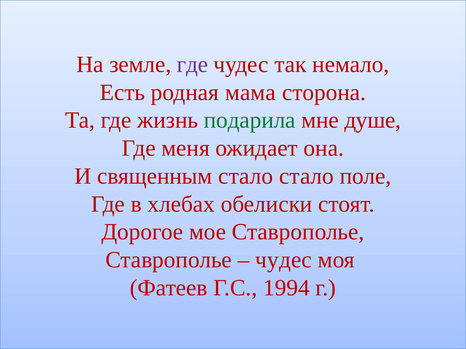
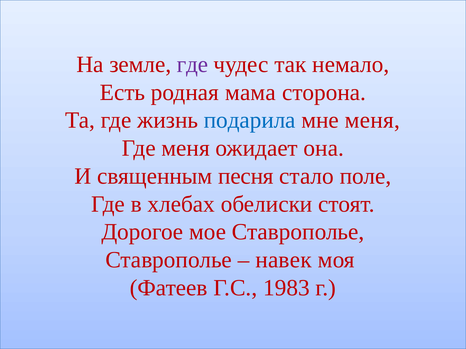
подарила colour: green -> blue
мне душе: душе -> меня
священным стало: стало -> песня
чудес at (284, 260): чудес -> навек
1994: 1994 -> 1983
